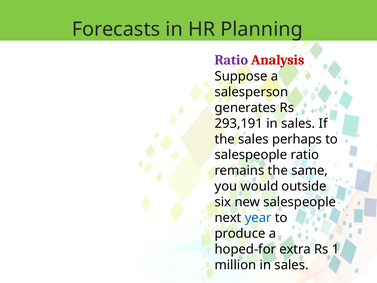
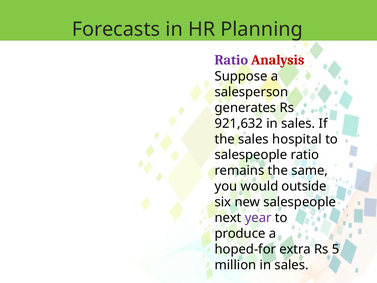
293,191: 293,191 -> 921,632
perhaps: perhaps -> hospital
year colour: blue -> purple
1: 1 -> 5
